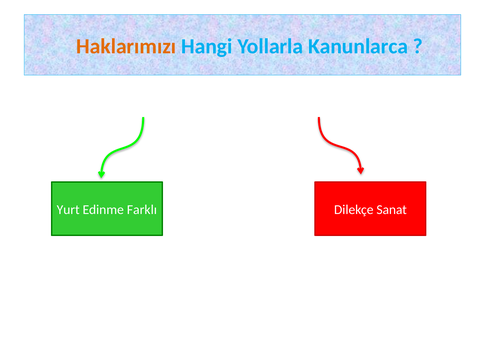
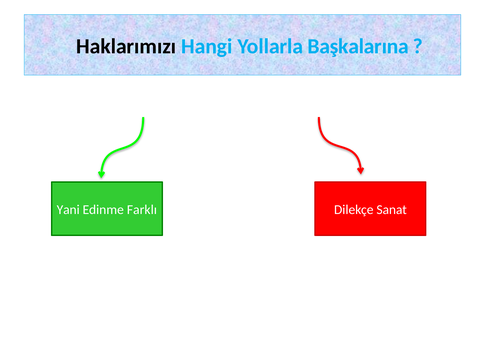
Haklarımızı colour: orange -> black
Kanunlarca: Kanunlarca -> Başkalarına
Yurt: Yurt -> Yani
